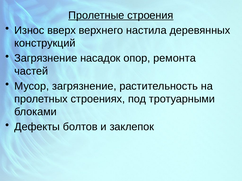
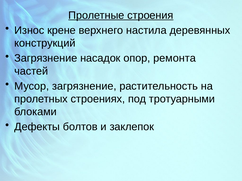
вверх: вверх -> крене
